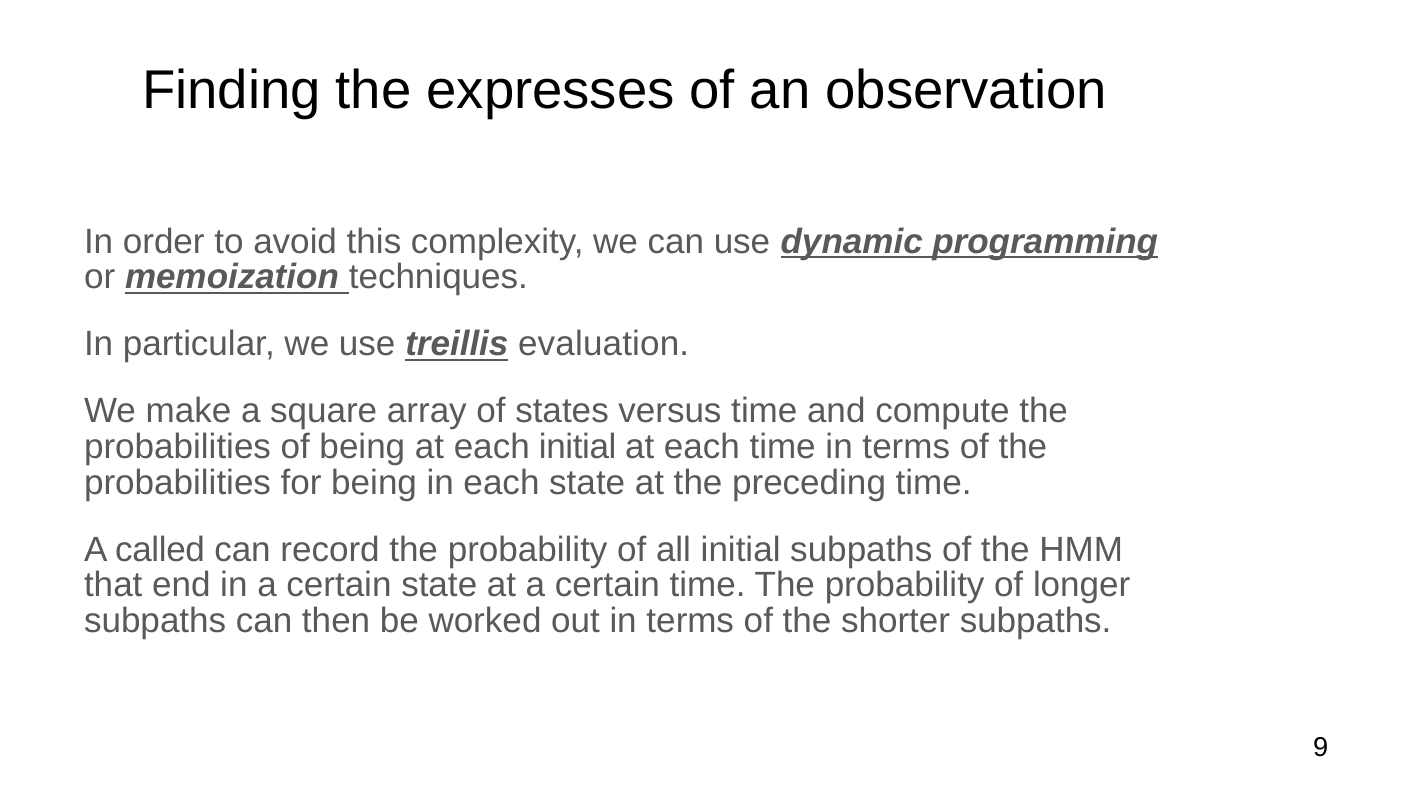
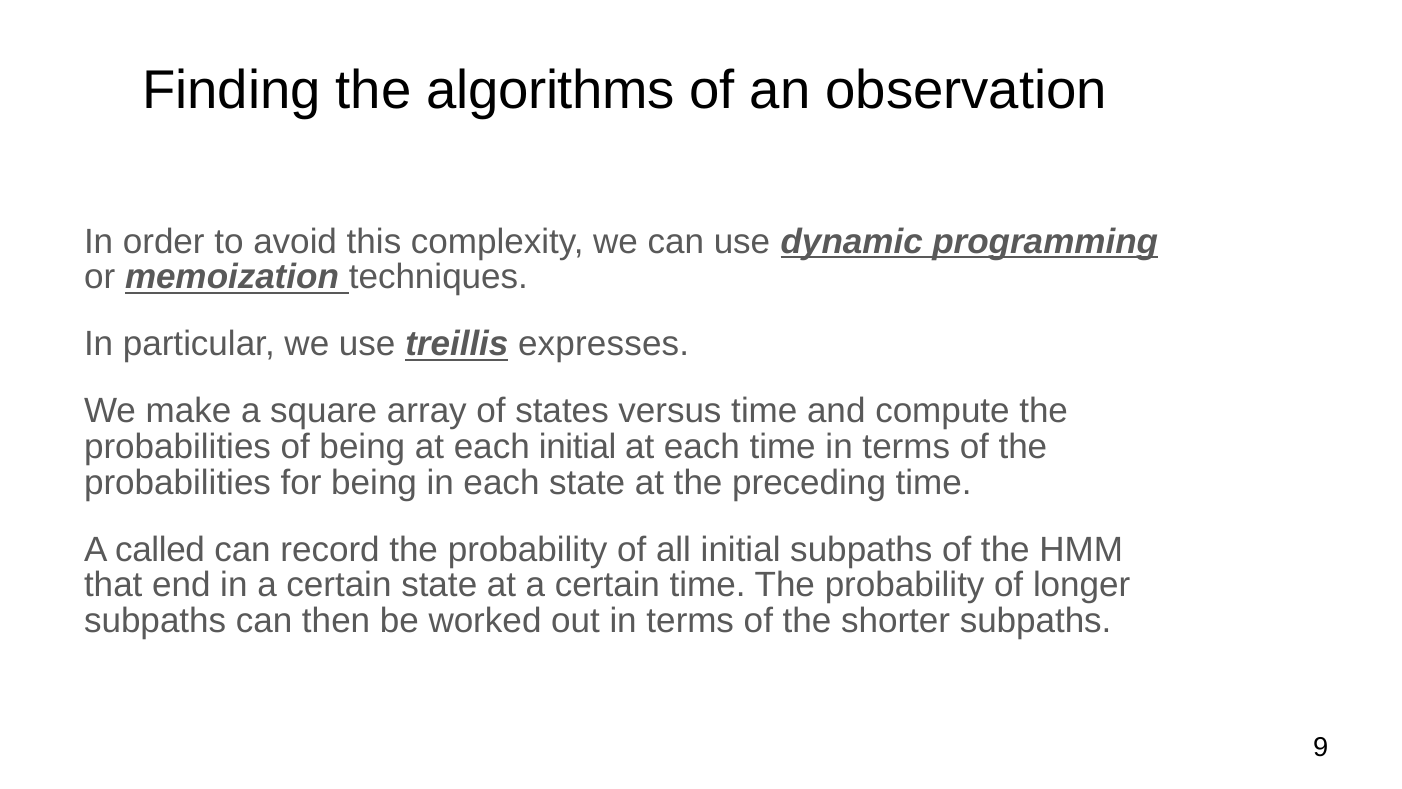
expresses: expresses -> algorithms
evaluation: evaluation -> expresses
